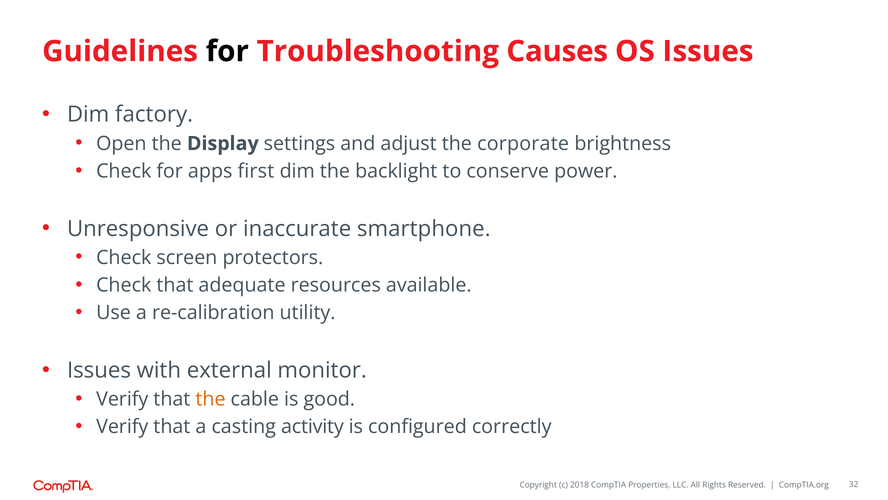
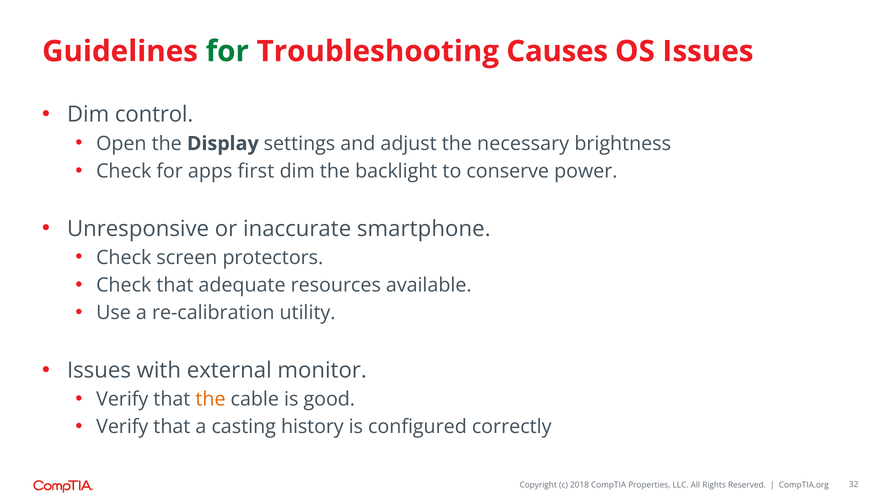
for at (227, 51) colour: black -> green
factory: factory -> control
corporate: corporate -> necessary
activity: activity -> history
